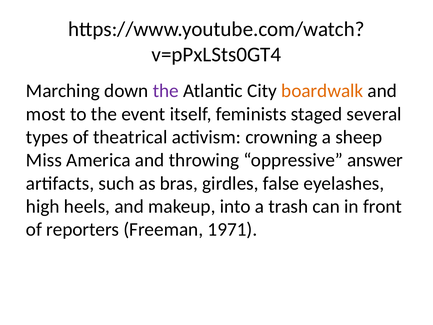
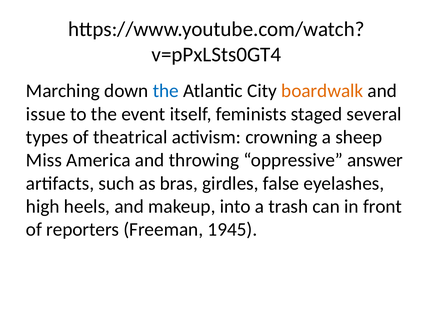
the at (166, 91) colour: purple -> blue
most: most -> issue
1971: 1971 -> 1945
